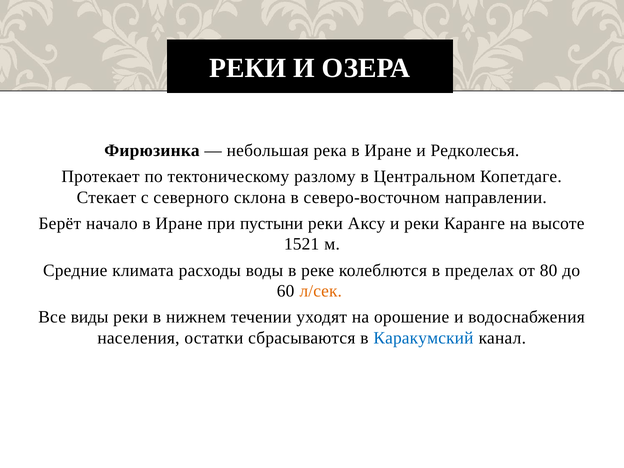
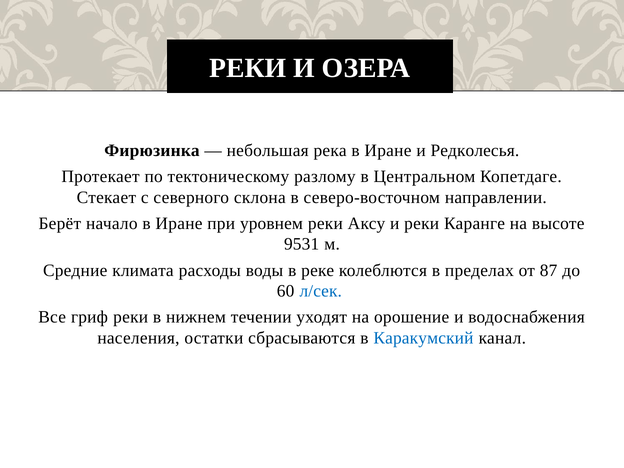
пустыни: пустыни -> уровнем
1521: 1521 -> 9531
80: 80 -> 87
л/сек colour: orange -> blue
виды: виды -> гриф
